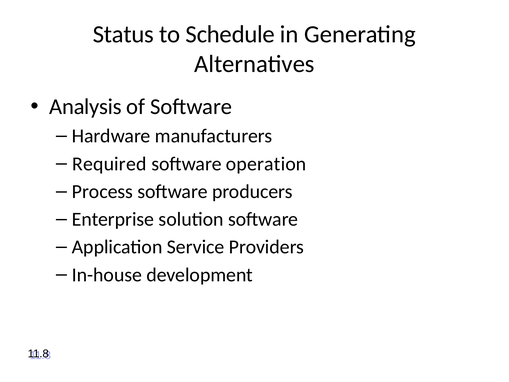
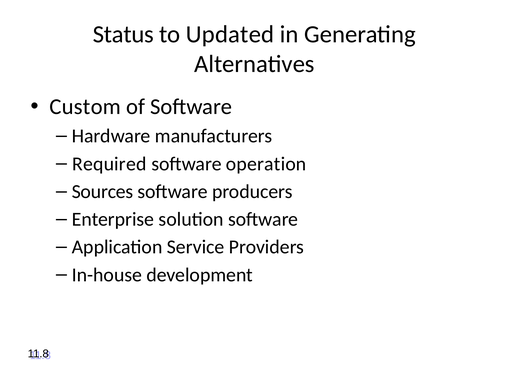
Schedule: Schedule -> Updated
Analysis: Analysis -> Custom
Process: Process -> Sources
